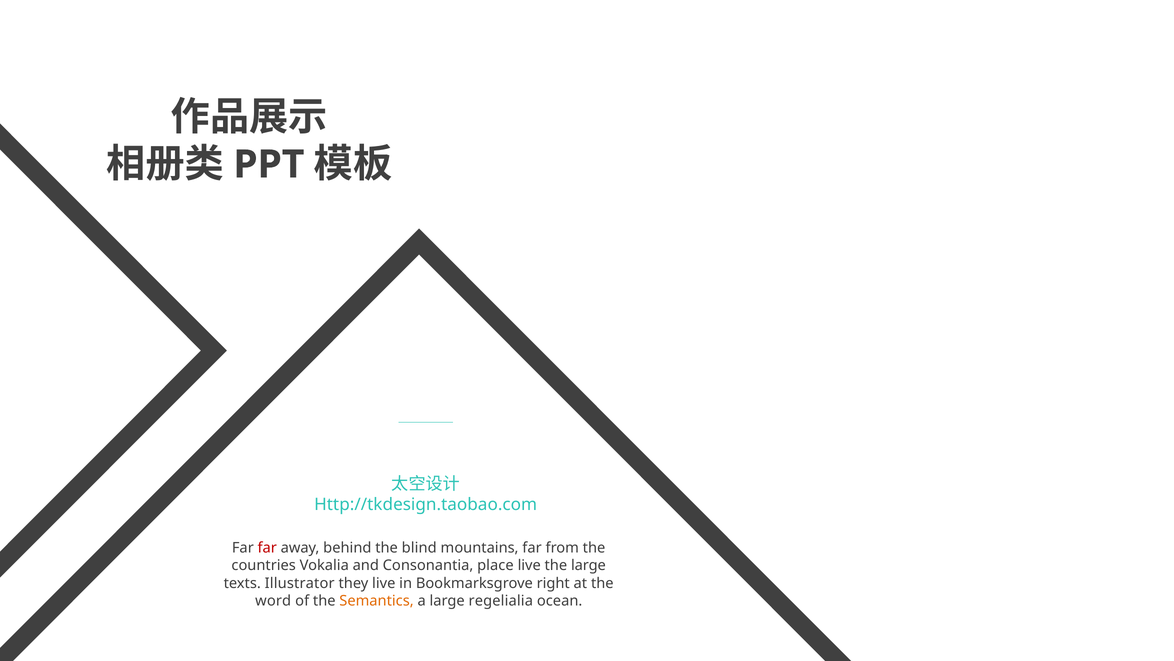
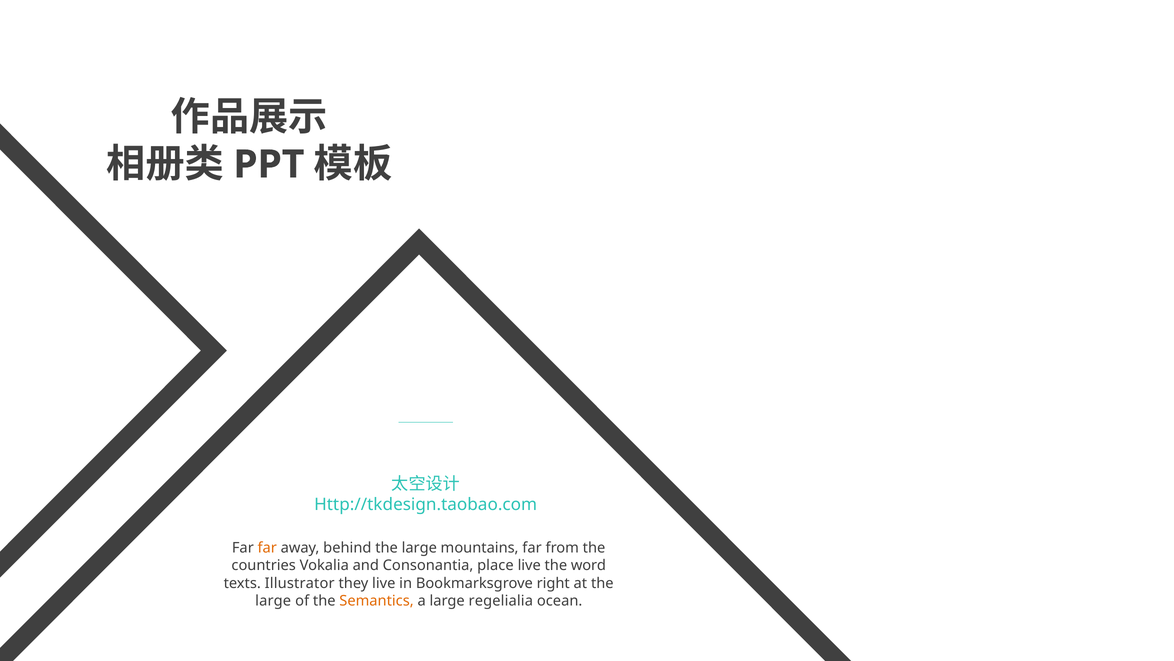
far at (267, 547) colour: red -> orange
behind the blind: blind -> large
the large: large -> word
word at (273, 600): word -> large
